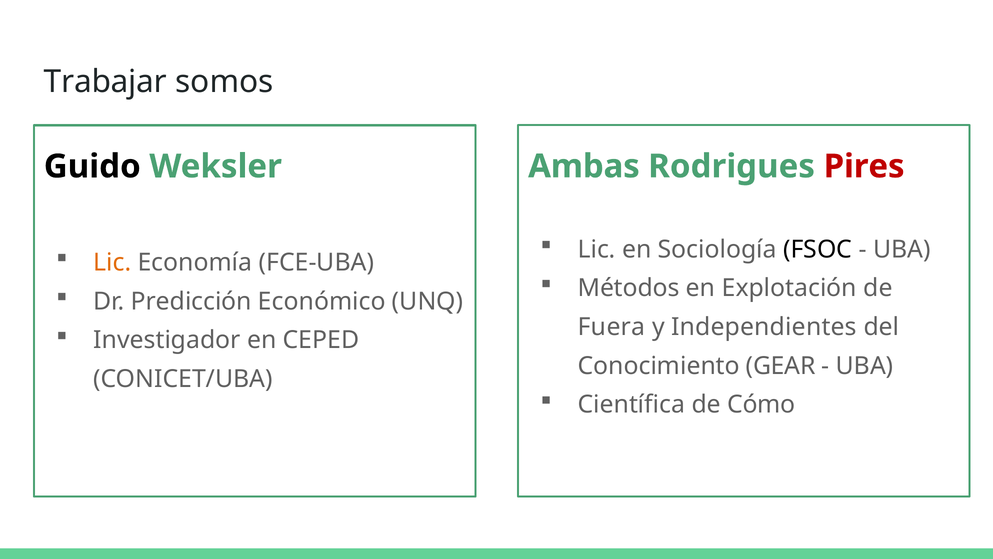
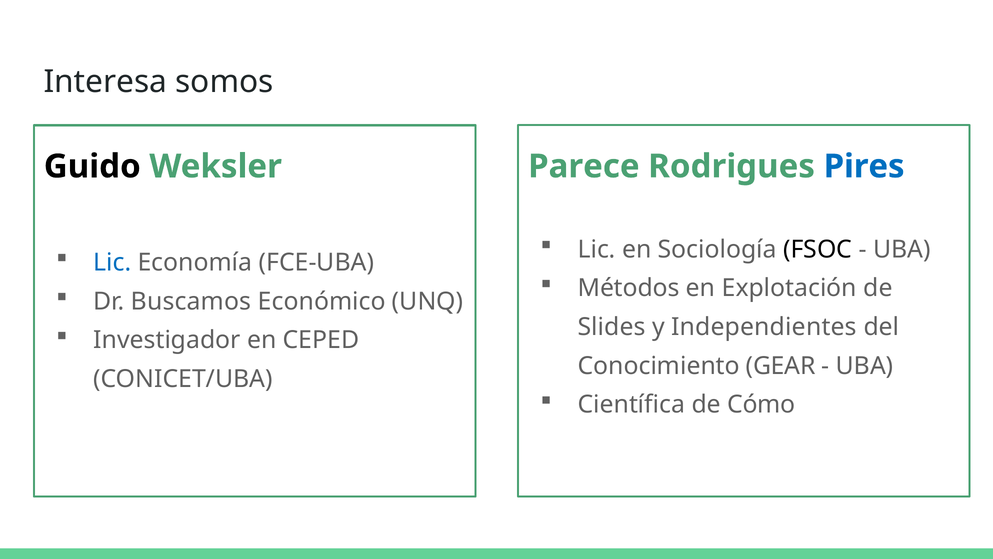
Trabajar: Trabajar -> Interesa
Ambas: Ambas -> Parece
Pires colour: red -> blue
Lic at (112, 262) colour: orange -> blue
Predicción: Predicción -> Buscamos
Fuera: Fuera -> Slides
